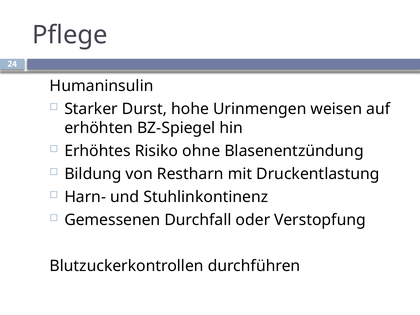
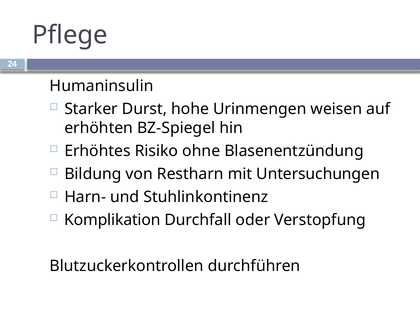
Druckentlastung: Druckentlastung -> Untersuchungen
Gemessenen: Gemessenen -> Komplikation
